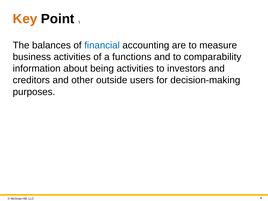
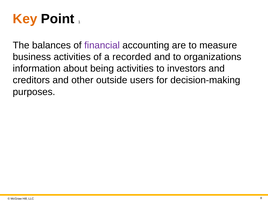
financial colour: blue -> purple
functions: functions -> recorded
comparability: comparability -> organizations
